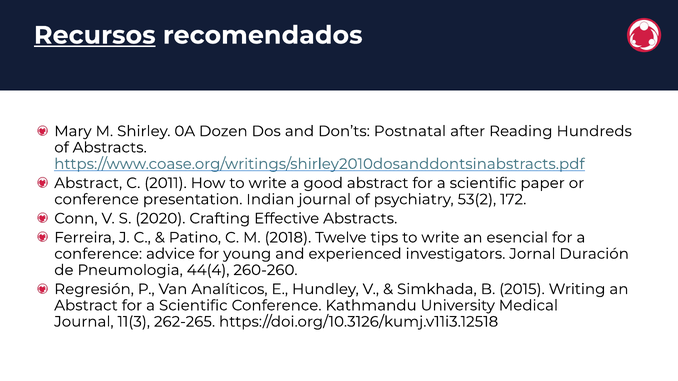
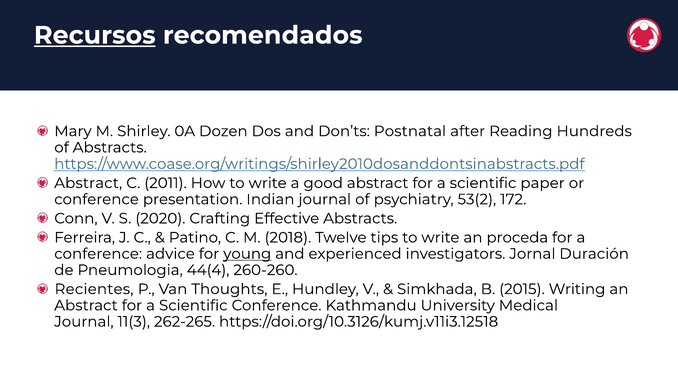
esencial: esencial -> proceda
young underline: none -> present
Regresión: Regresión -> Recientes
Analíticos: Analíticos -> Thoughts
